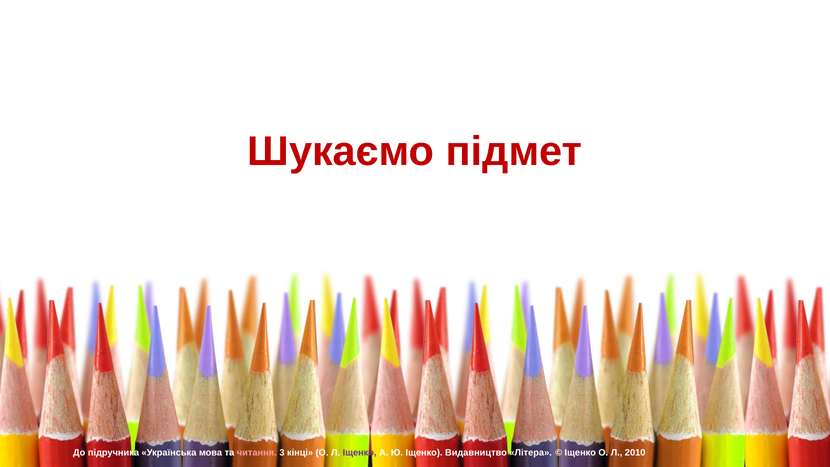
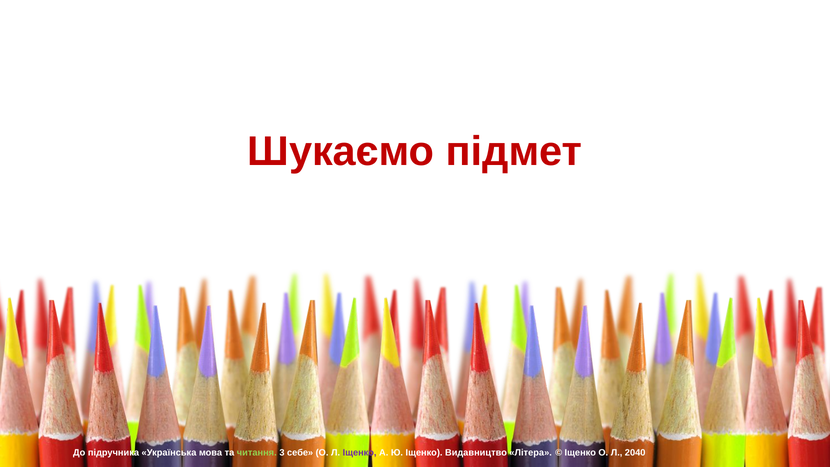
читання colour: pink -> light green
кінці: кінці -> себе
2010: 2010 -> 2040
